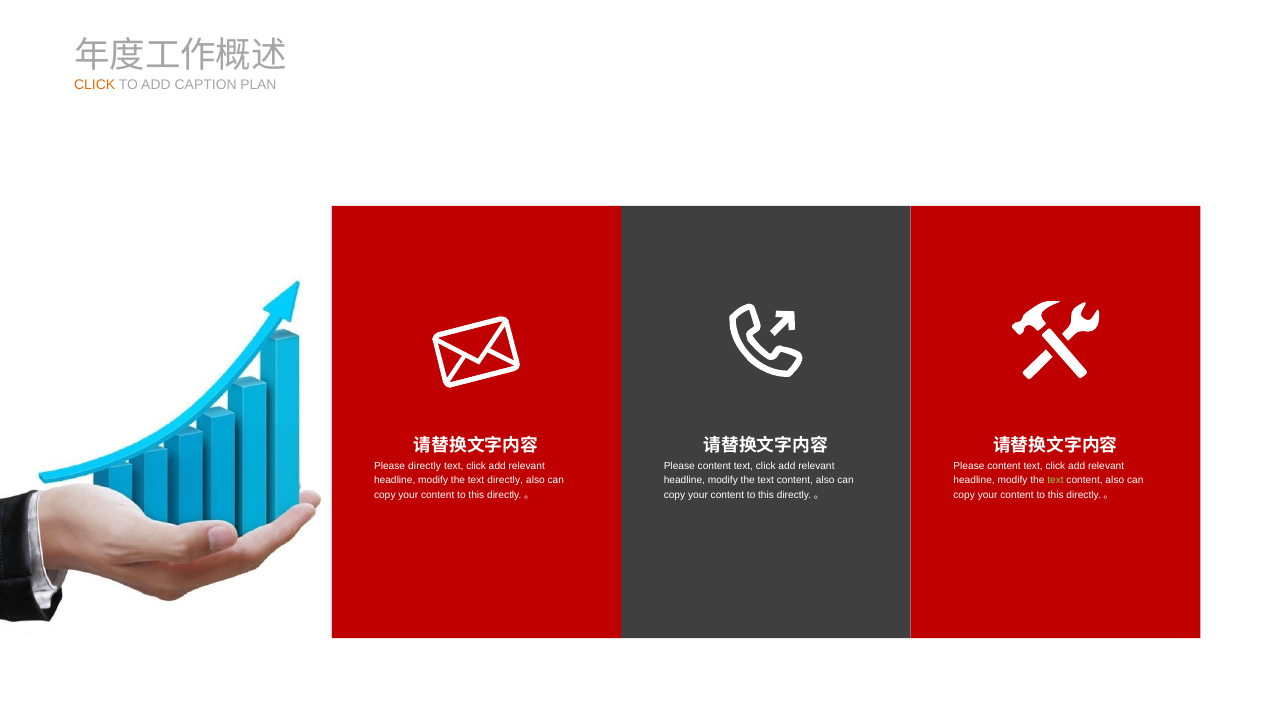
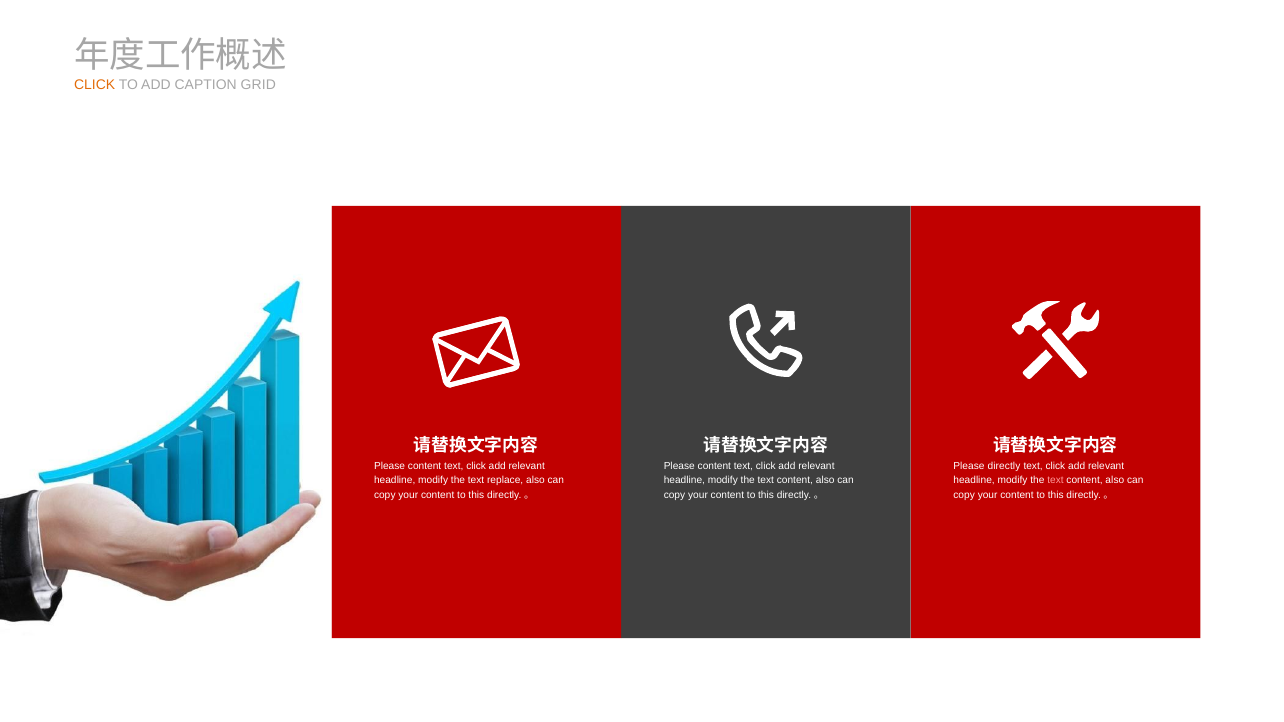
PLAN: PLAN -> GRID
directly at (425, 466): directly -> content
content at (1004, 466): content -> directly
text directly: directly -> replace
text at (1055, 480) colour: light green -> pink
